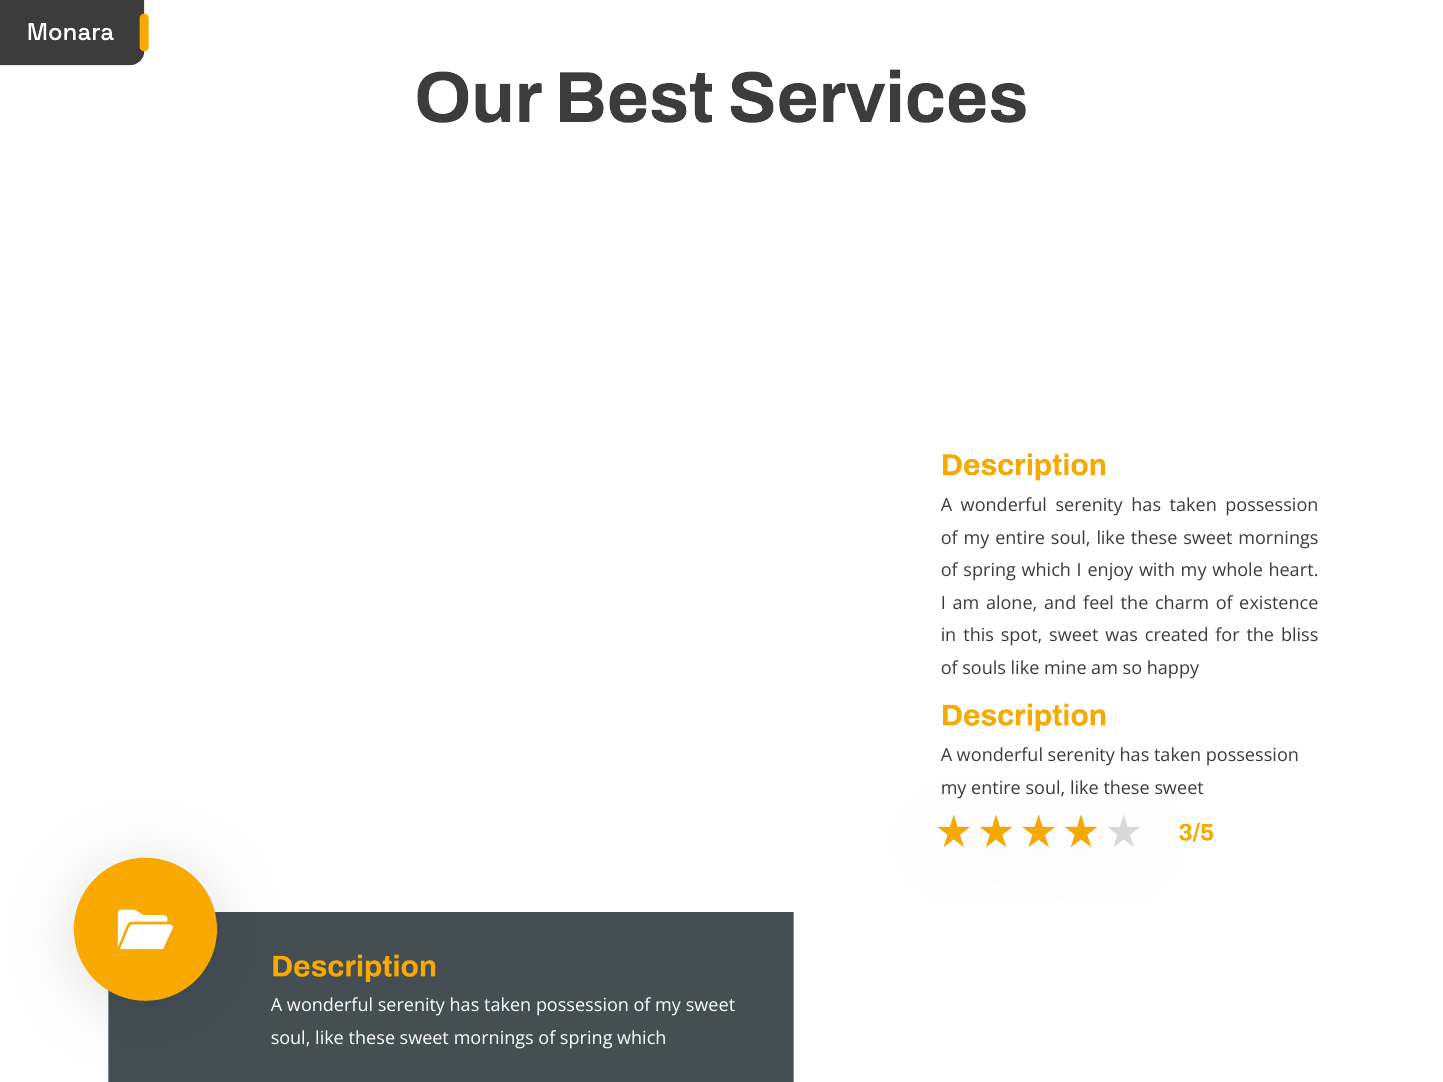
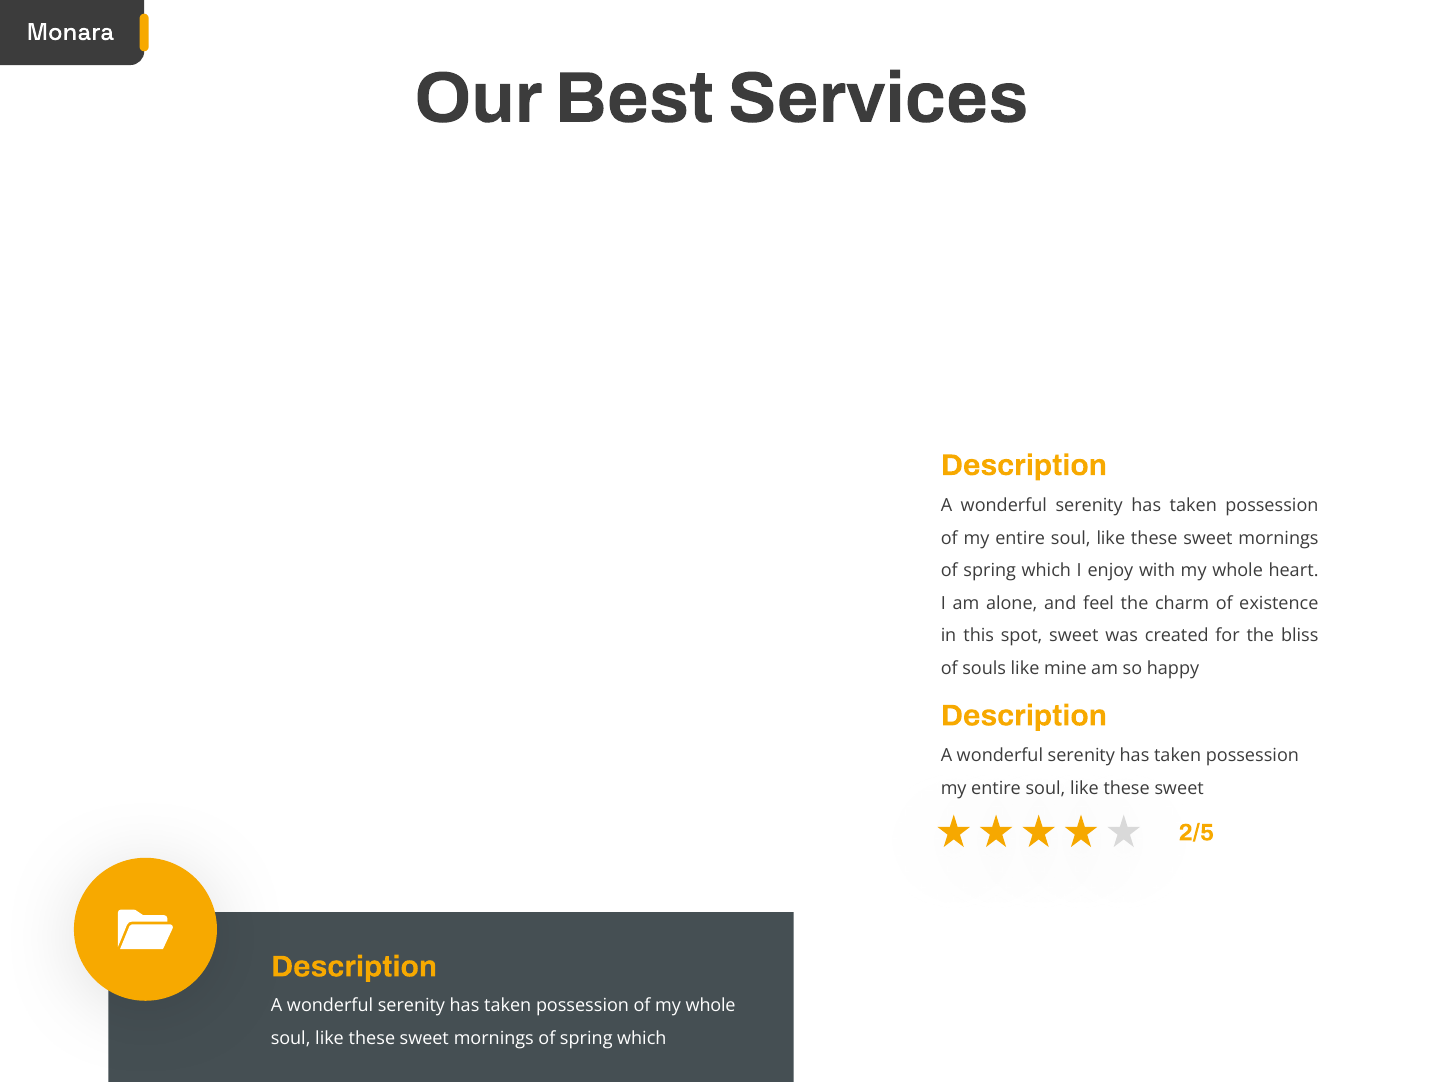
3/5: 3/5 -> 2/5
of my sweet: sweet -> whole
